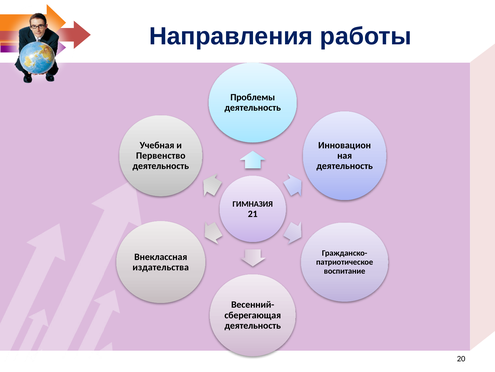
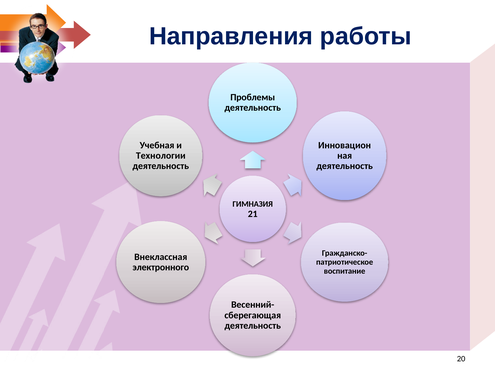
Первенство: Первенство -> Технологии
издательства: издательства -> электронного
